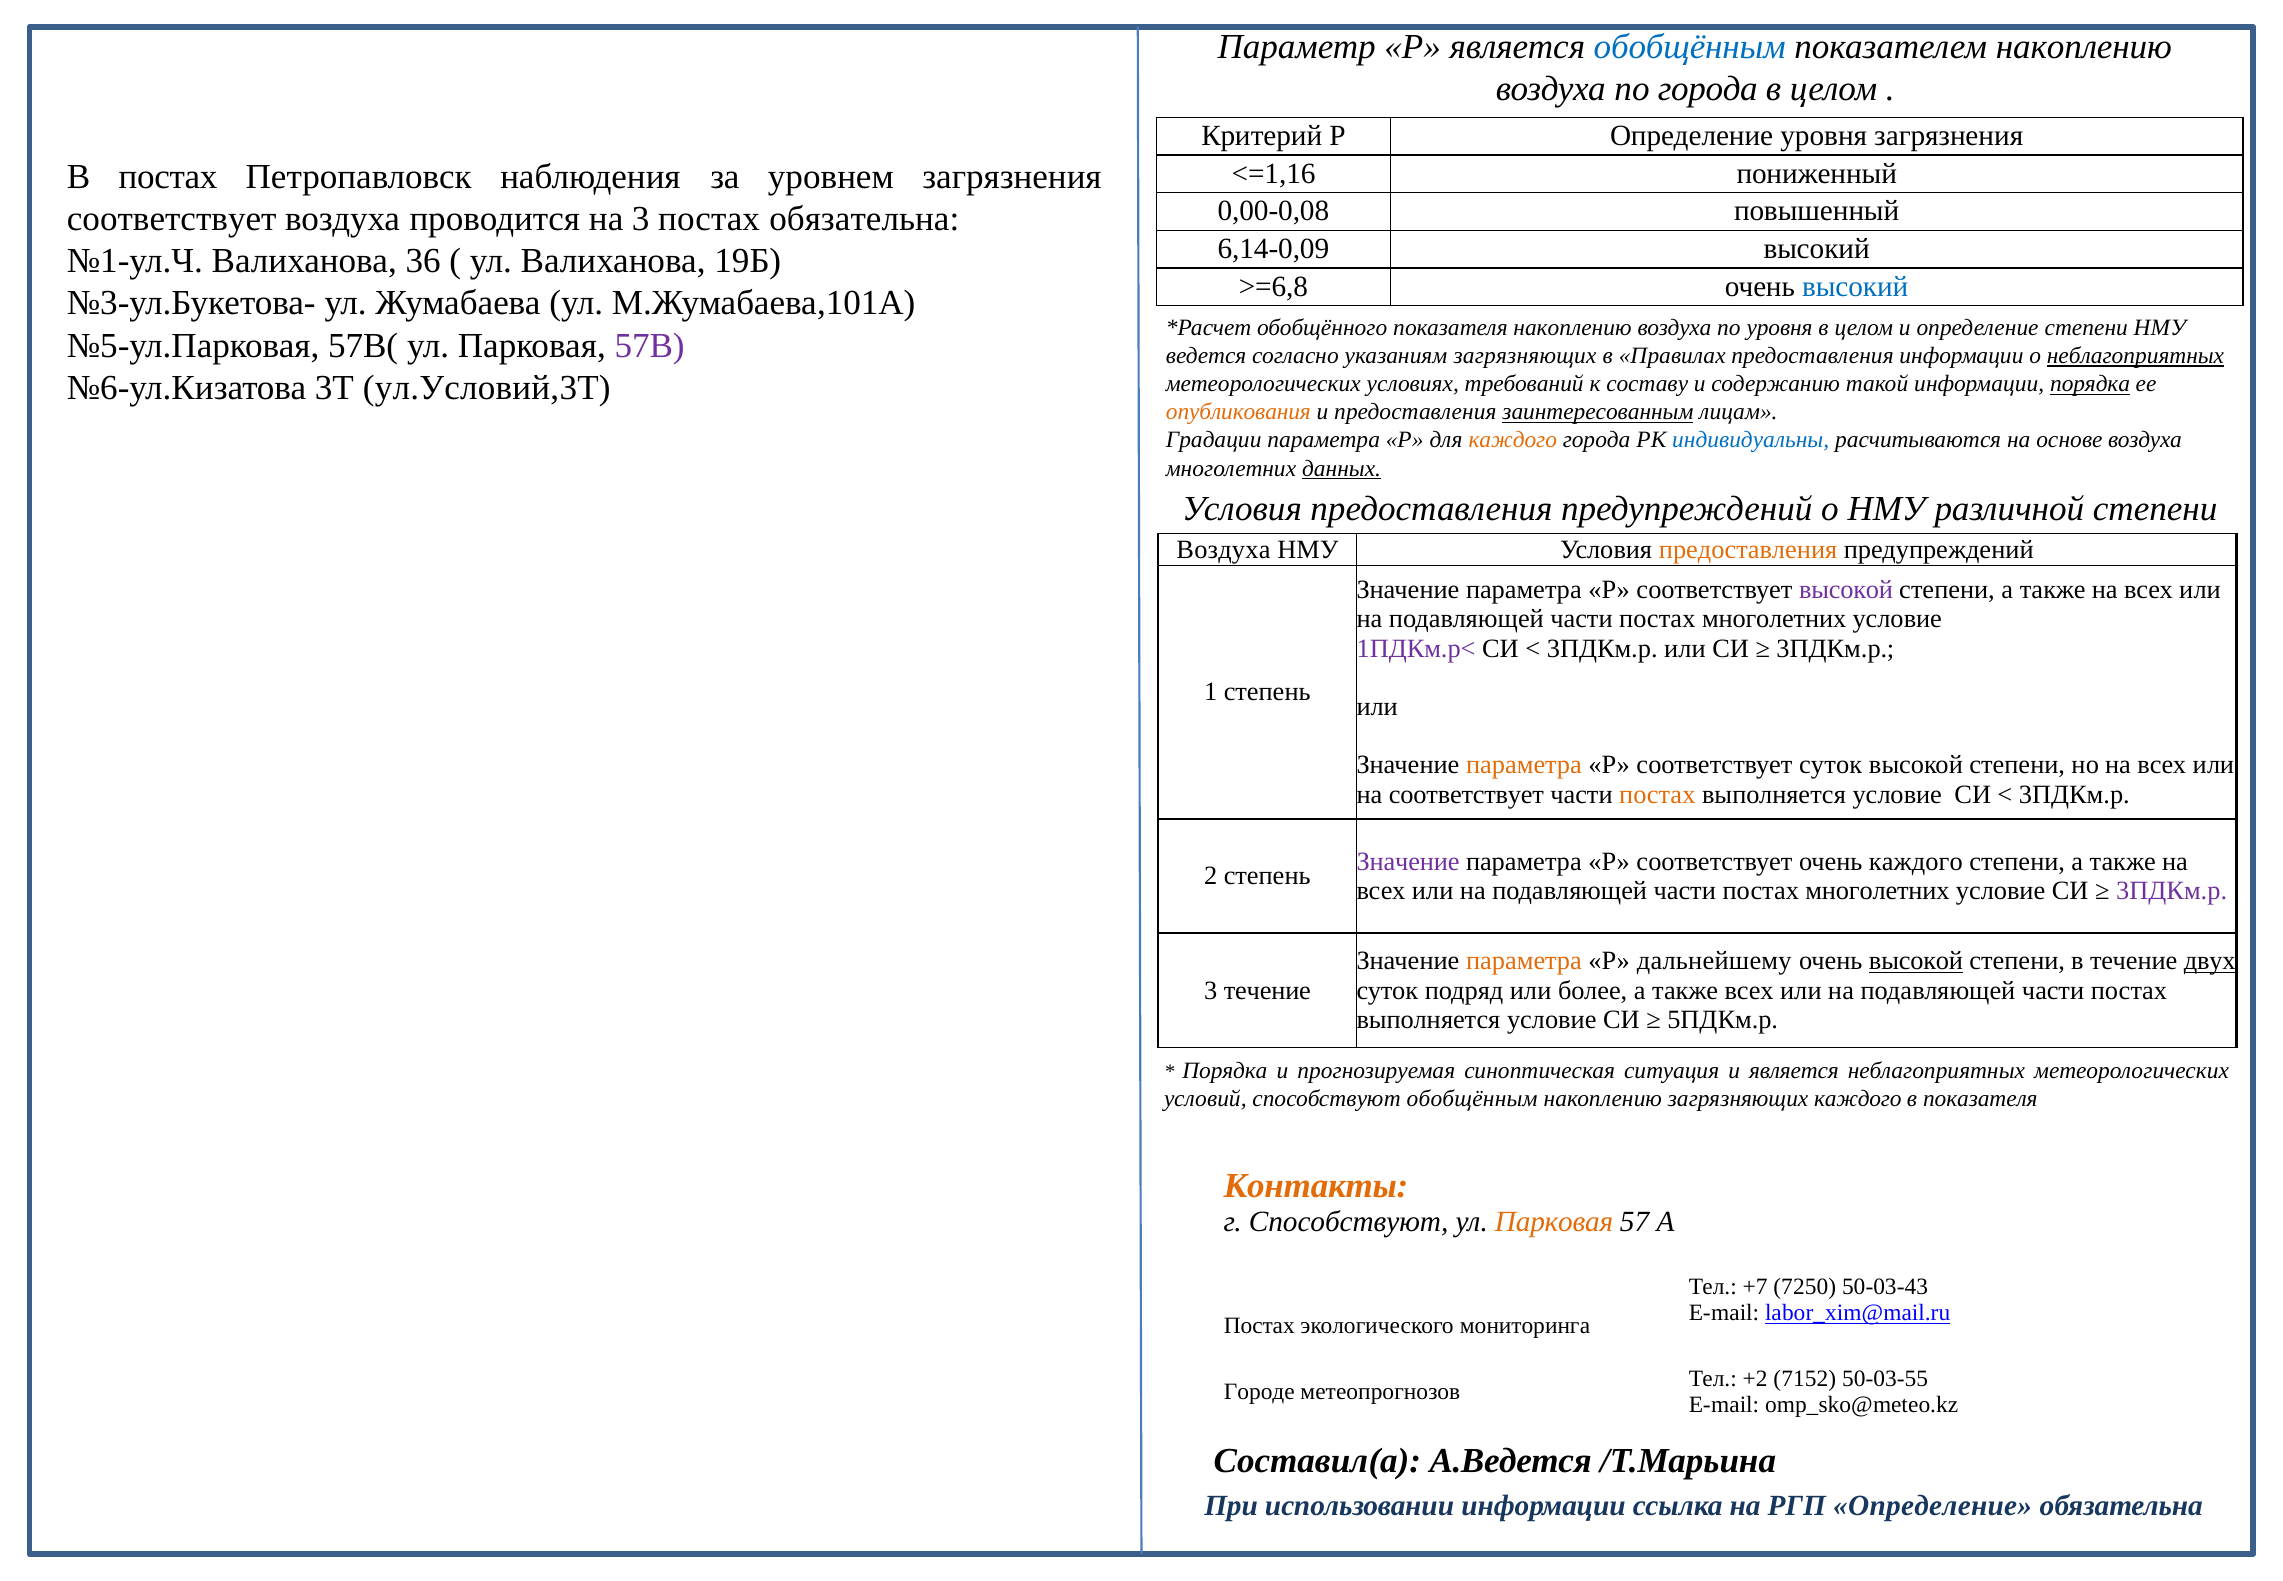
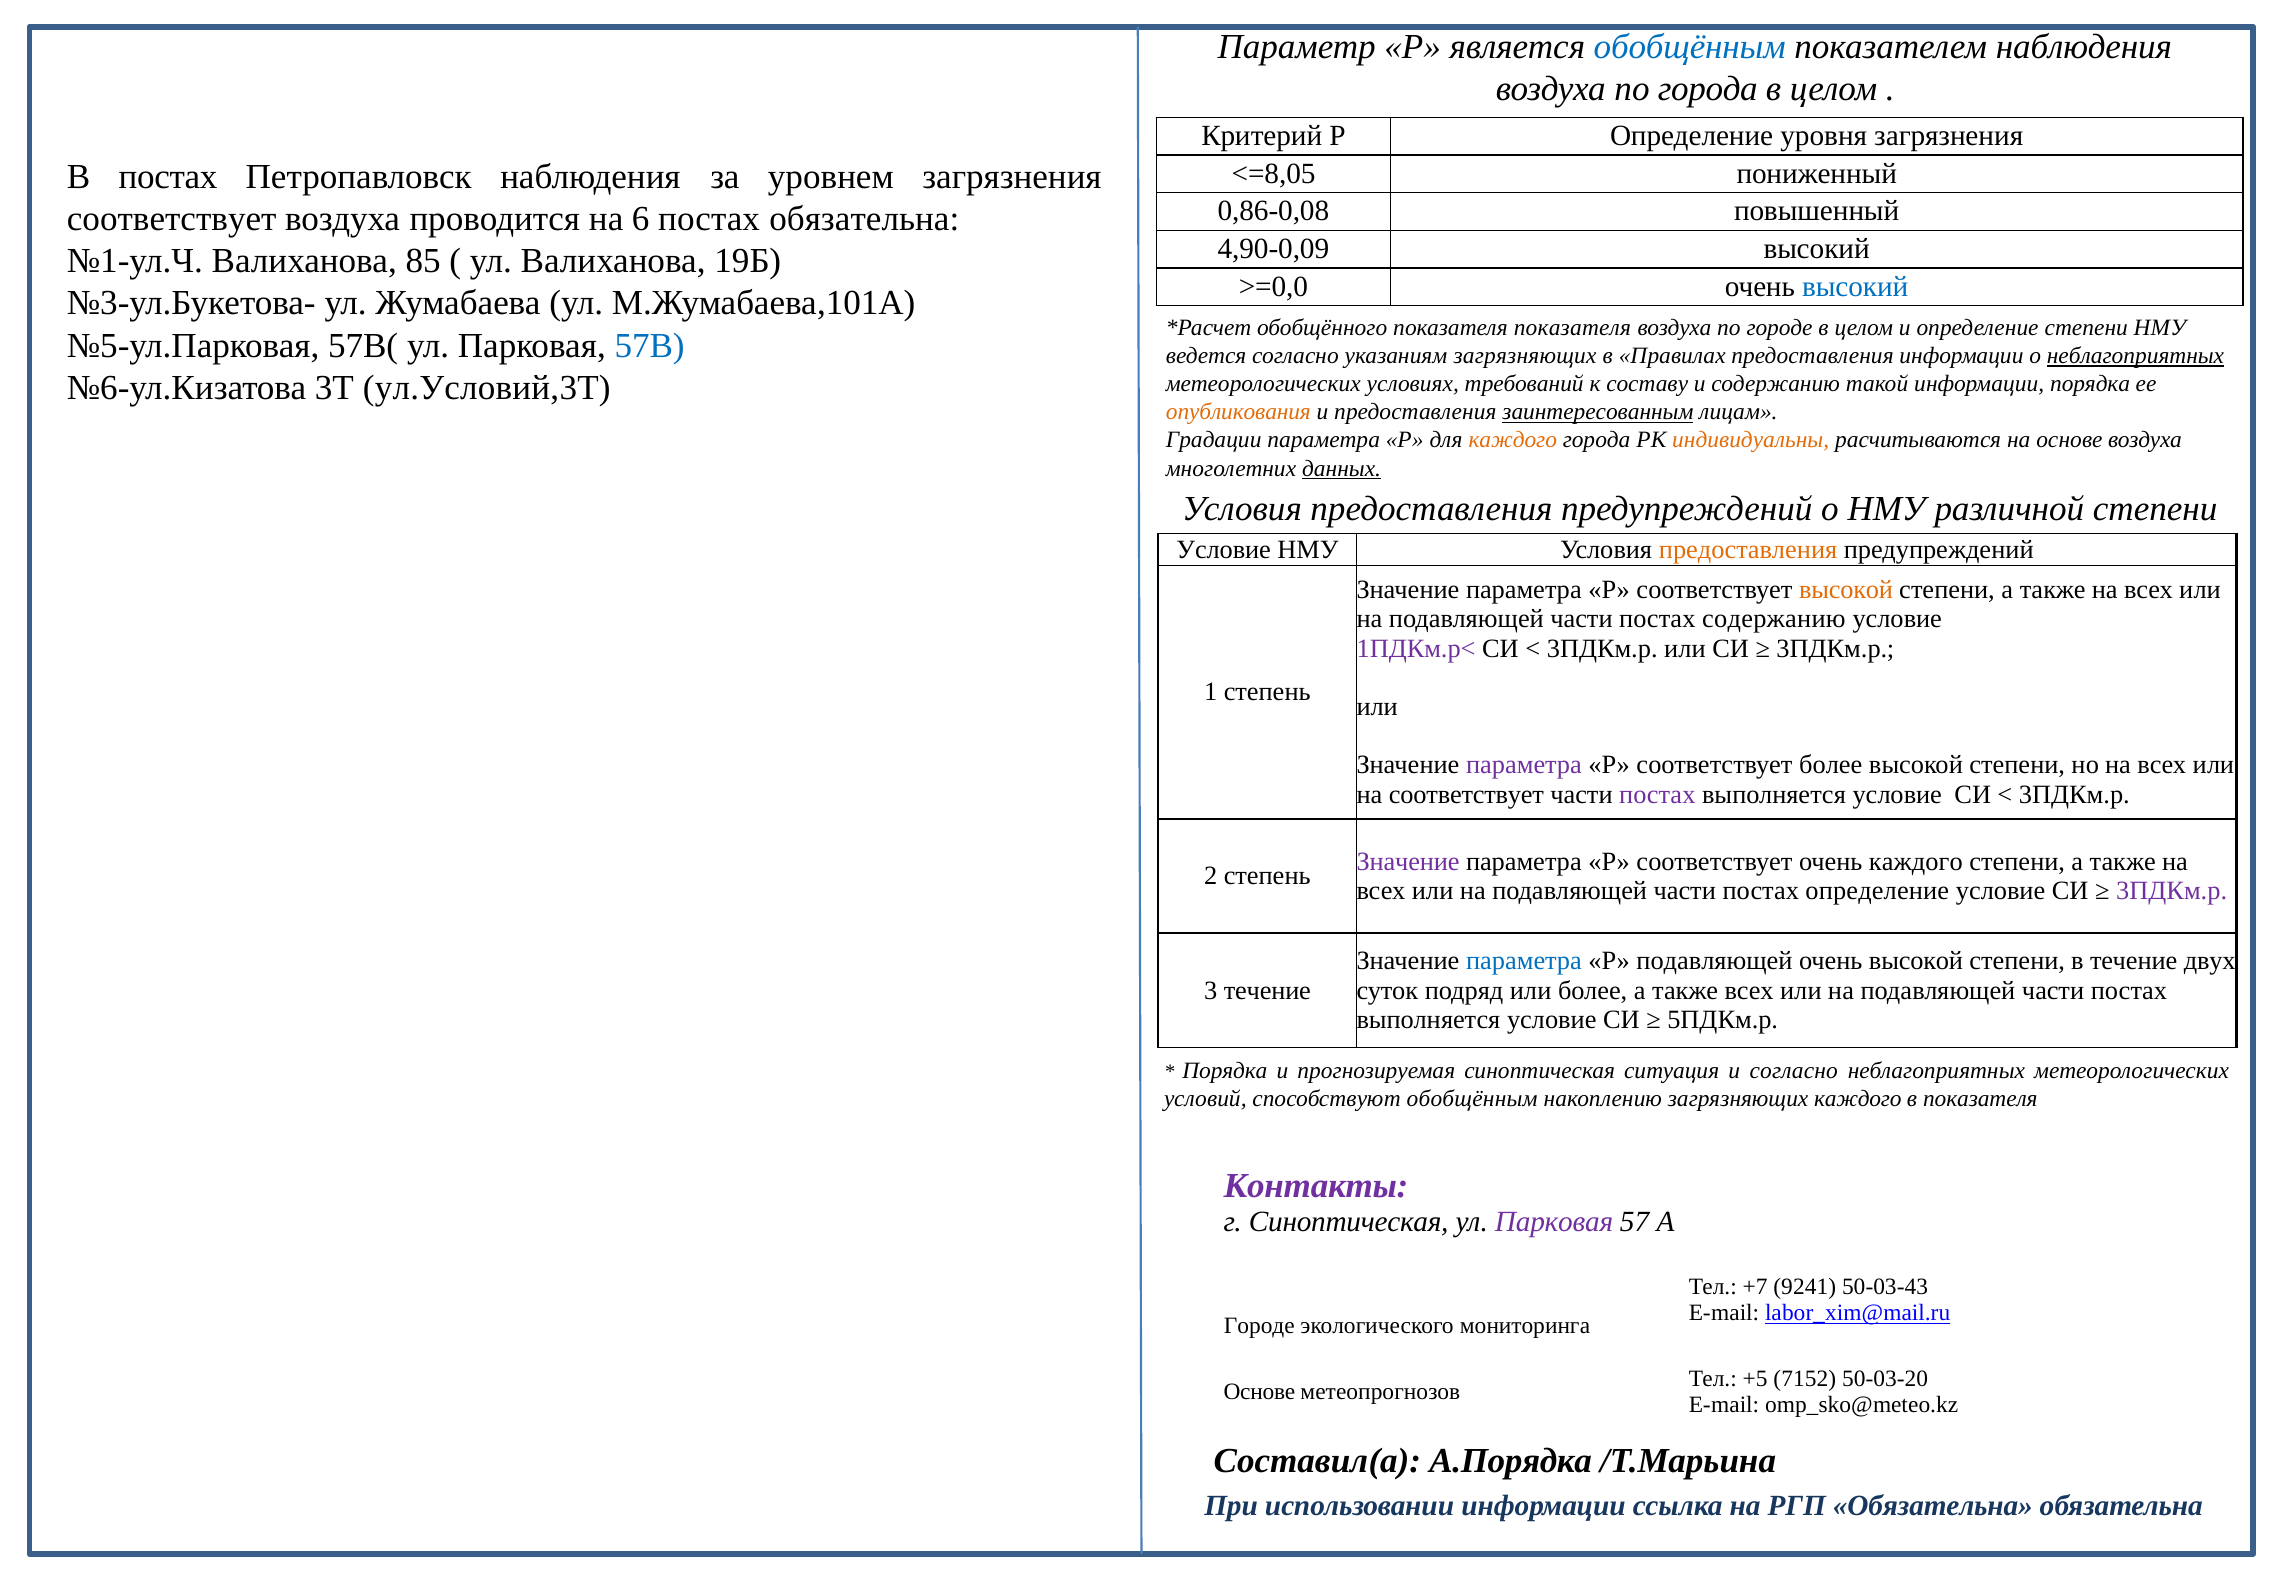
показателем накоплению: накоплению -> наблюдения
<=1,16: <=1,16 -> <=8,05
0,00-0,08: 0,00-0,08 -> 0,86-0,08
на 3: 3 -> 6
6,14-0,09: 6,14-0,09 -> 4,90-0,09
36: 36 -> 85
>=6,8: >=6,8 -> >=0,0
показателя накоплению: накоплению -> показателя
по уровня: уровня -> городе
57В colour: purple -> blue
порядка at (2090, 384) underline: present -> none
индивидуальны colour: blue -> orange
Воздуха at (1223, 549): Воздуха -> Условие
высокой at (1846, 590) colour: purple -> orange
многолетних at (1774, 619): многолетних -> содержанию
параметра at (1524, 765) colour: orange -> purple
соответствует суток: суток -> более
постах at (1657, 794) colour: orange -> purple
многолетних at (1877, 891): многолетних -> определение
параметра at (1524, 961) colour: orange -> blue
Р дальнейшему: дальнейшему -> подавляющей
высокой at (1916, 961) underline: present -> none
двух underline: present -> none
и является: является -> согласно
Контакты colour: orange -> purple
г Способствуют: Способствуют -> Синоптическая
Парковая at (1554, 1222) colour: orange -> purple
7250: 7250 -> 9241
Постах at (1259, 1326): Постах -> Городе
+2: +2 -> +5
50-03-55: 50-03-55 -> 50-03-20
Городе at (1259, 1391): Городе -> Основе
А.Ведется: А.Ведется -> А.Порядка
РГП Определение: Определение -> Обязательна
